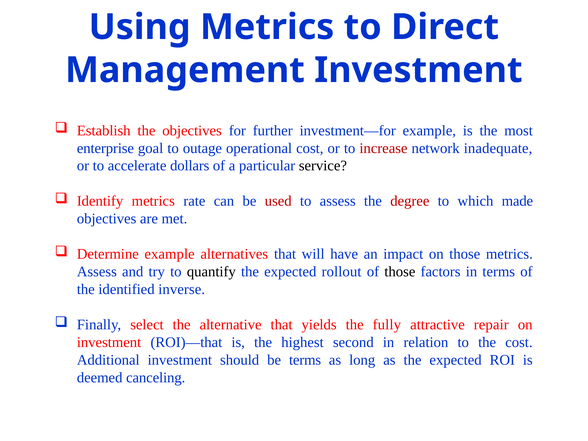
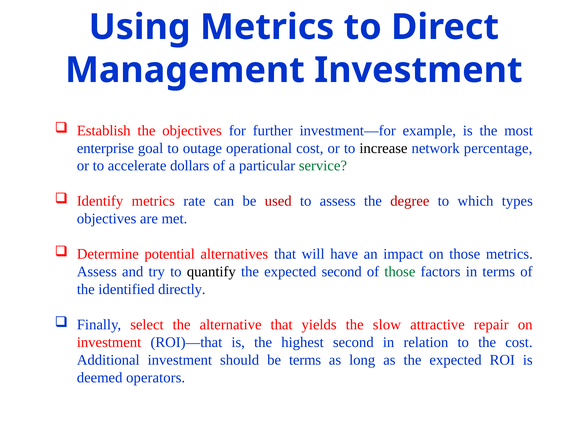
increase colour: red -> black
inadequate: inadequate -> percentage
service colour: black -> green
made: made -> types
Determine example: example -> potential
expected rollout: rollout -> second
those at (400, 272) colour: black -> green
inverse: inverse -> directly
fully: fully -> slow
canceling: canceling -> operators
